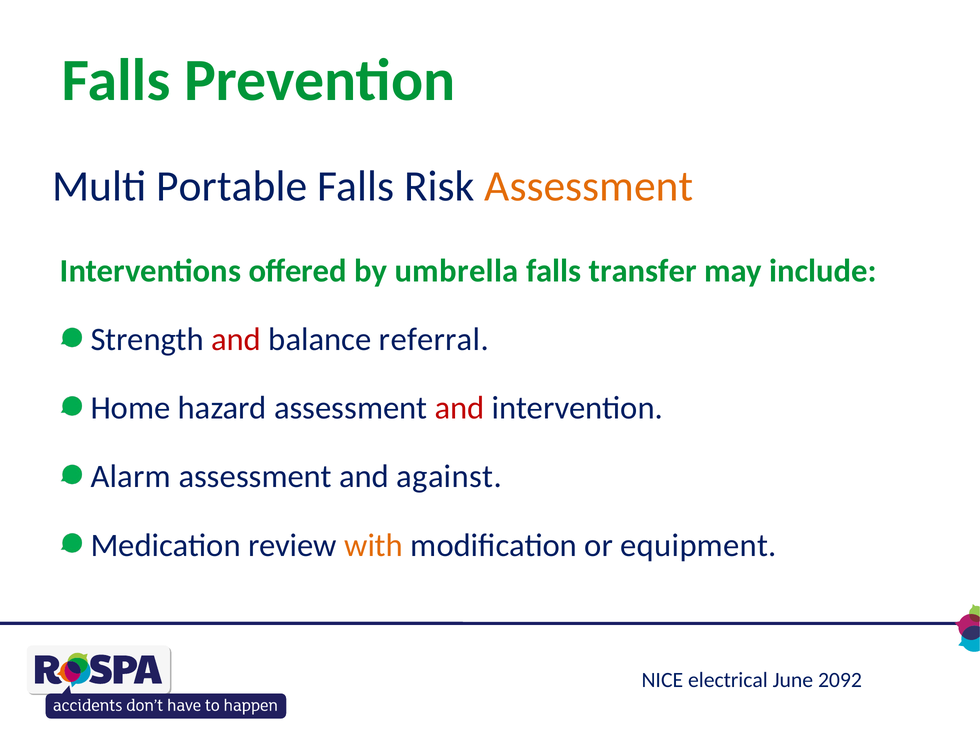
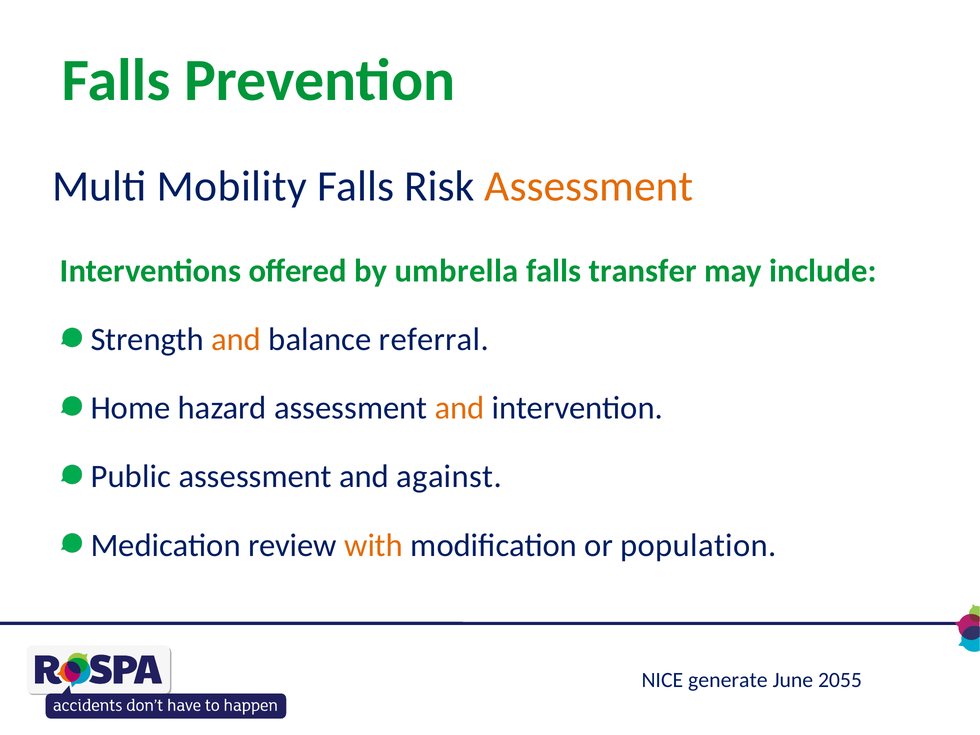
Portable: Portable -> Mobility
and at (236, 339) colour: red -> orange
and at (460, 408) colour: red -> orange
Alarm: Alarm -> Public
equipment: equipment -> population
electrical: electrical -> generate
2092: 2092 -> 2055
